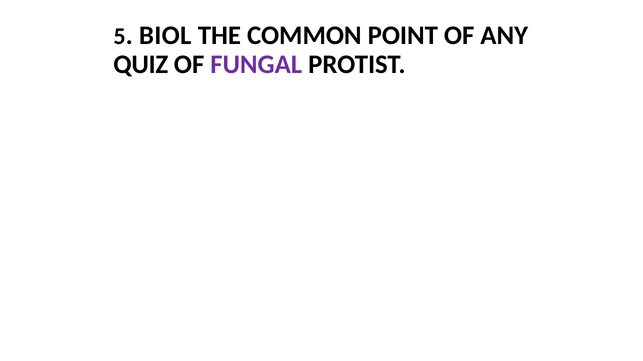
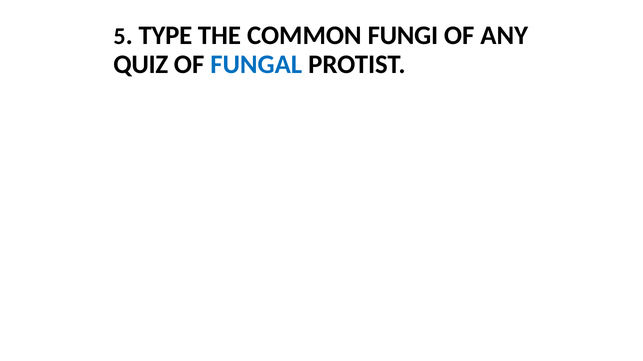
BIOL: BIOL -> TYPE
POINT: POINT -> FUNGI
FUNGAL colour: purple -> blue
